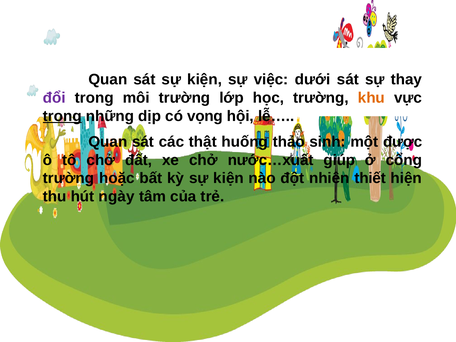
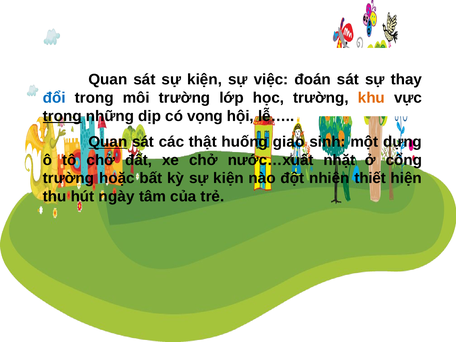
dưới: dưới -> đoán
đổi colour: purple -> blue
Quan at (108, 142) underline: none -> present
thảo: thảo -> giao
được: được -> dựng
giúp: giúp -> nhặt
